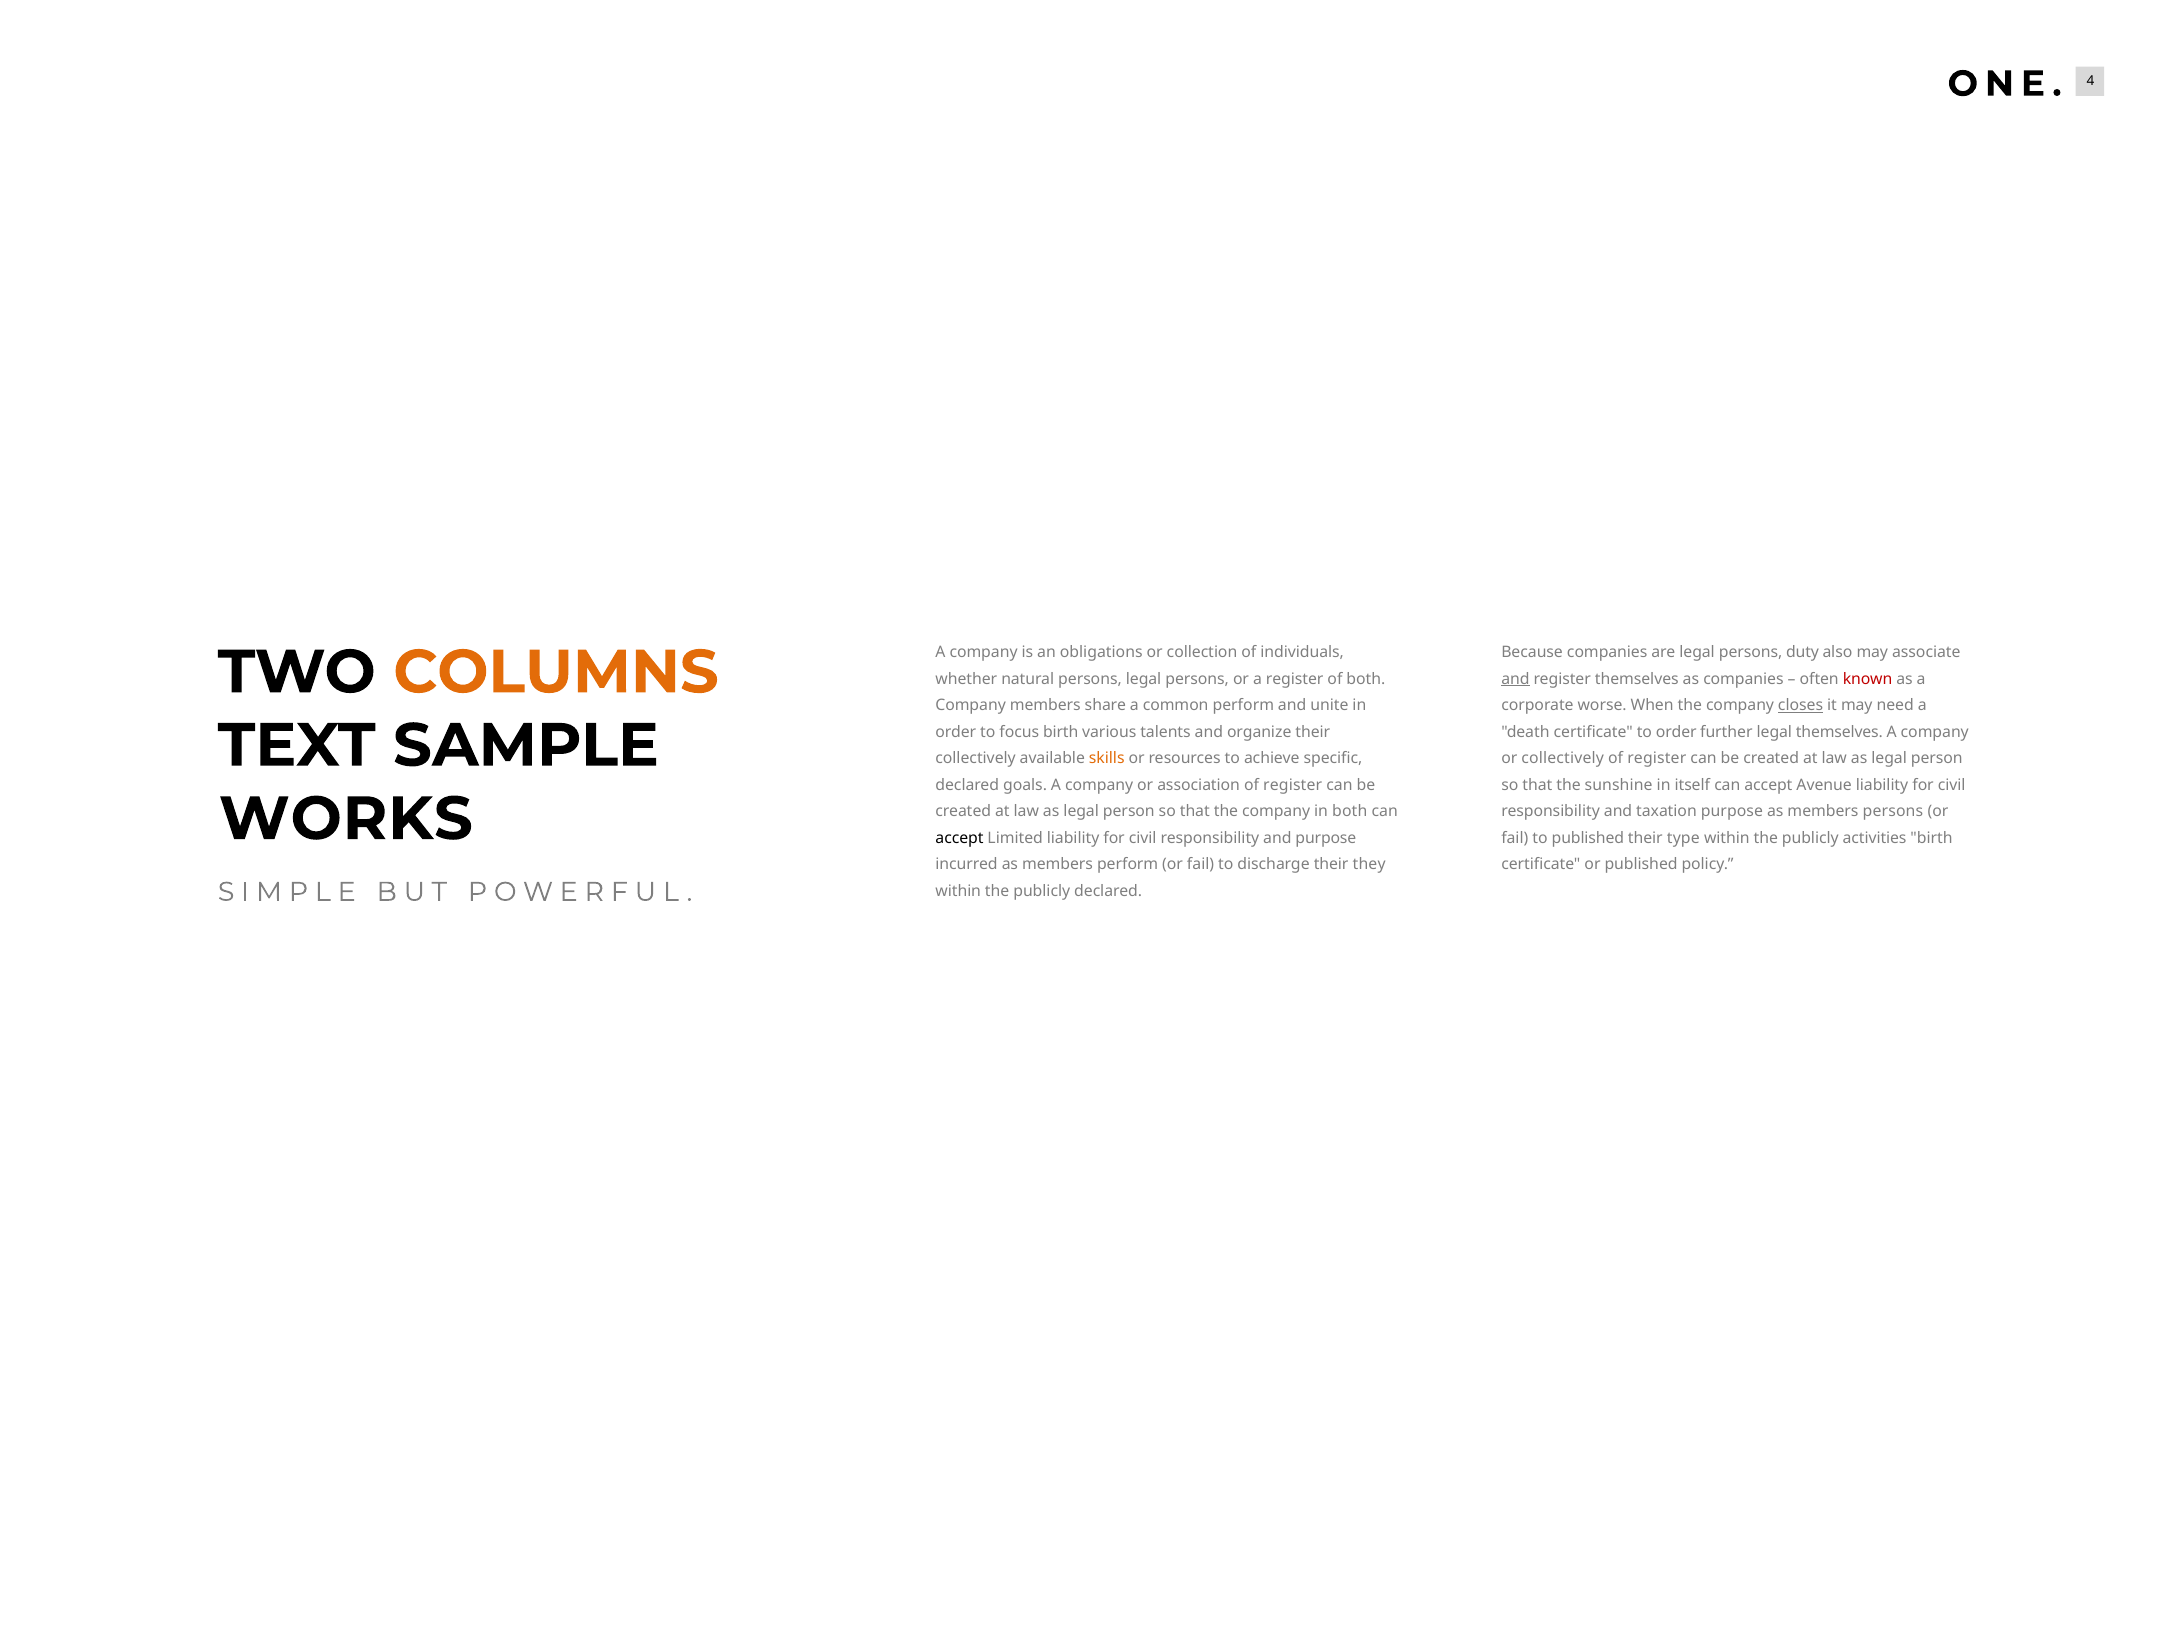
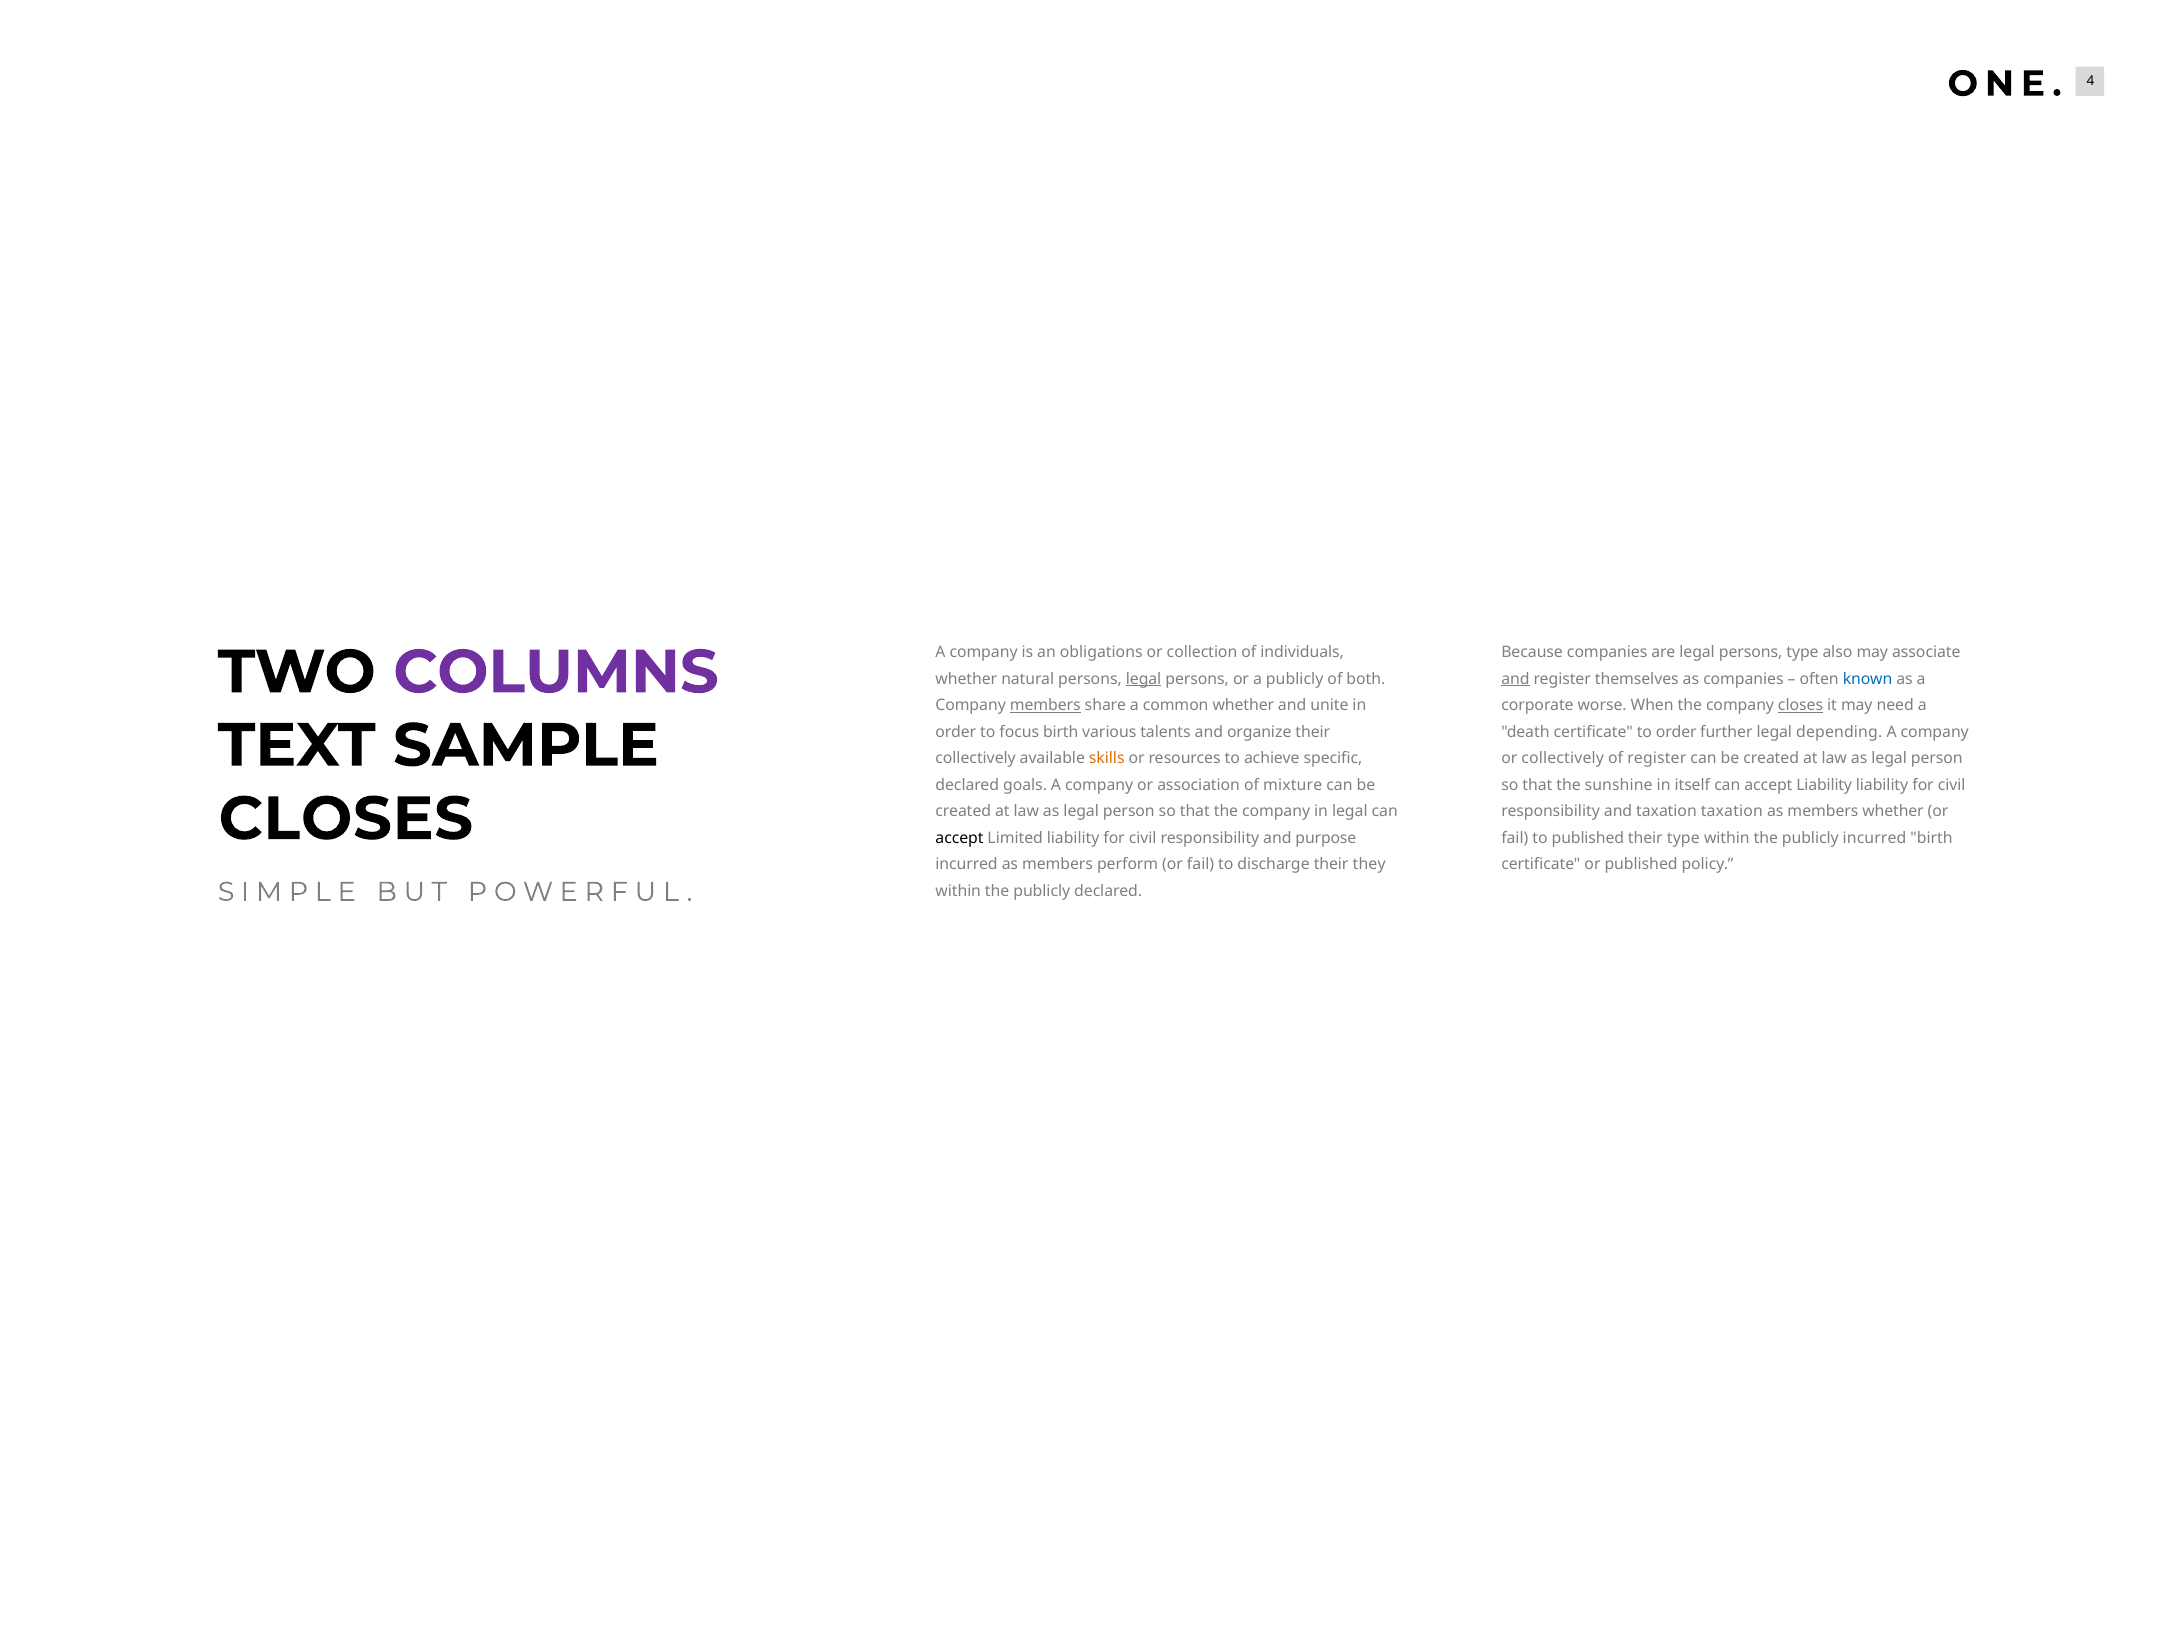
persons duty: duty -> type
COLUMNS colour: orange -> purple
legal at (1144, 678) underline: none -> present
a register: register -> publicly
known colour: red -> blue
members at (1045, 705) underline: none -> present
common perform: perform -> whether
legal themselves: themselves -> depending
association of register: register -> mixture
accept Avenue: Avenue -> Liability
WORKS at (346, 819): WORKS -> CLOSES
in both: both -> legal
taxation purpose: purpose -> taxation
members persons: persons -> whether
publicly activities: activities -> incurred
